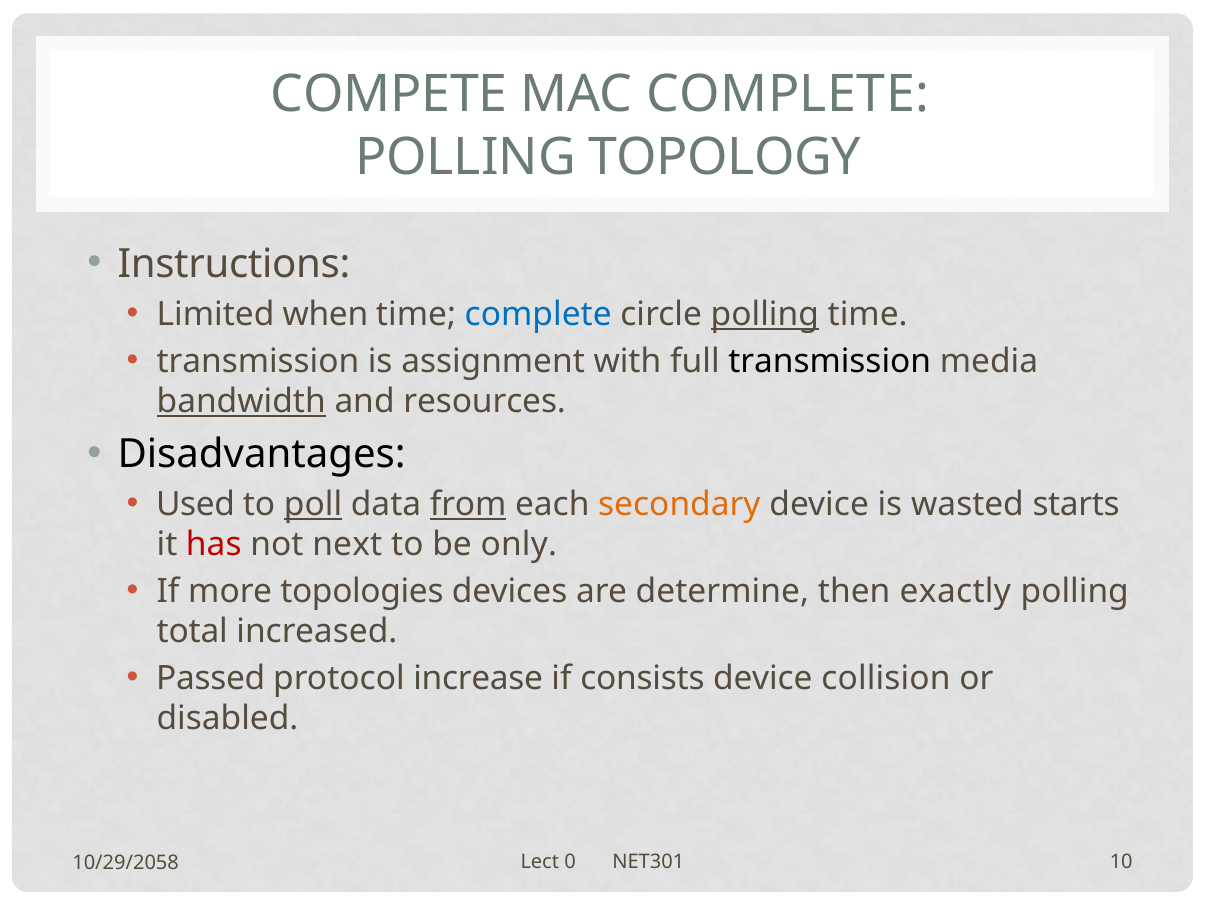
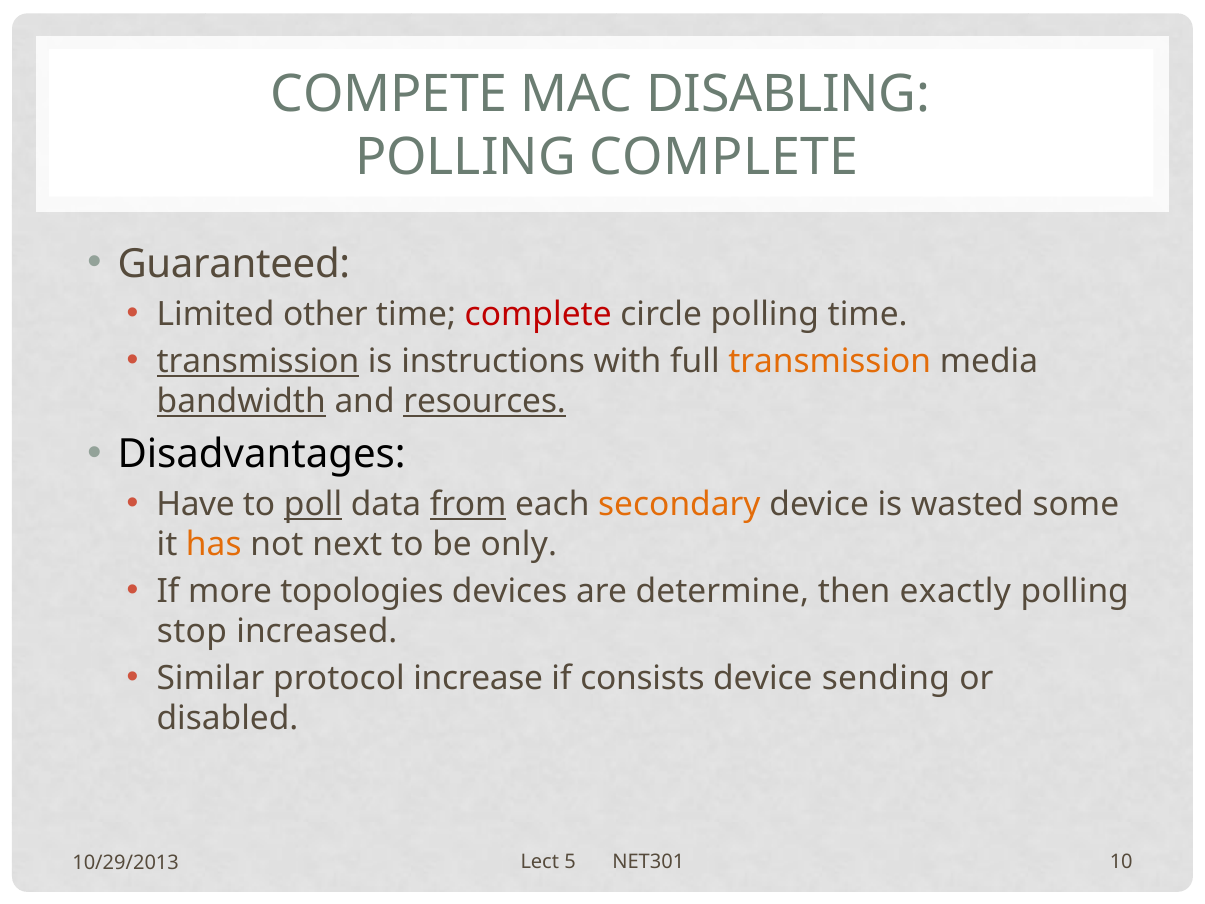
MAC COMPLETE: COMPLETE -> DISABLING
POLLING TOPOLOGY: TOPOLOGY -> COMPLETE
Instructions: Instructions -> Guaranteed
when: when -> other
complete at (538, 314) colour: blue -> red
polling at (765, 314) underline: present -> none
transmission at (258, 361) underline: none -> present
assignment: assignment -> instructions
transmission at (830, 361) colour: black -> orange
resources underline: none -> present
Used: Used -> Have
starts: starts -> some
has colour: red -> orange
total: total -> stop
Passed: Passed -> Similar
collision: collision -> sending
0: 0 -> 5
10/29/2058: 10/29/2058 -> 10/29/2013
